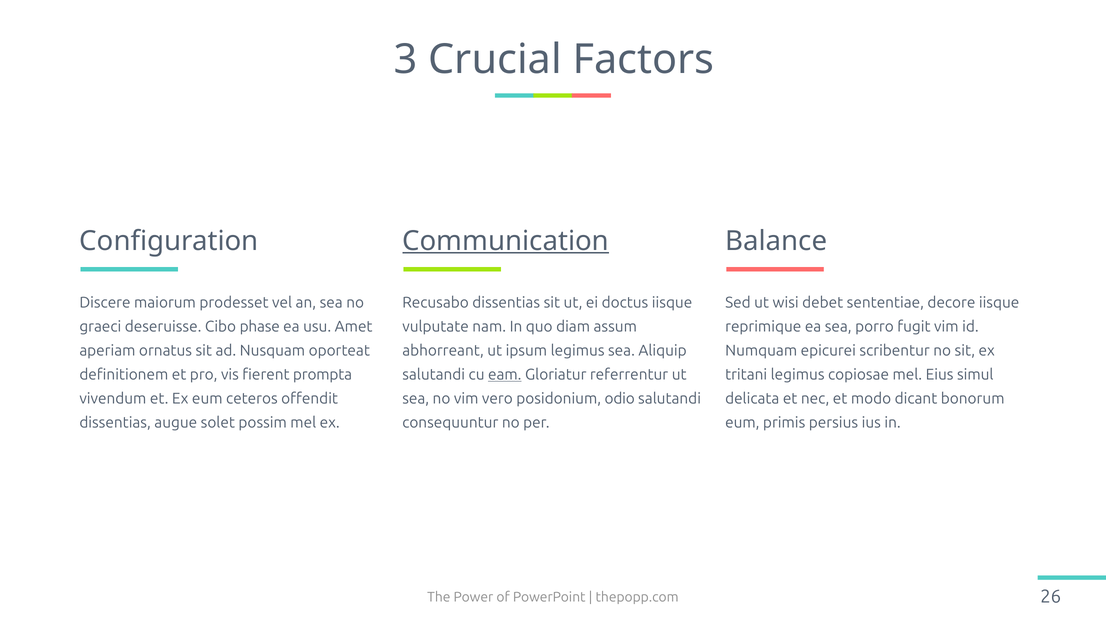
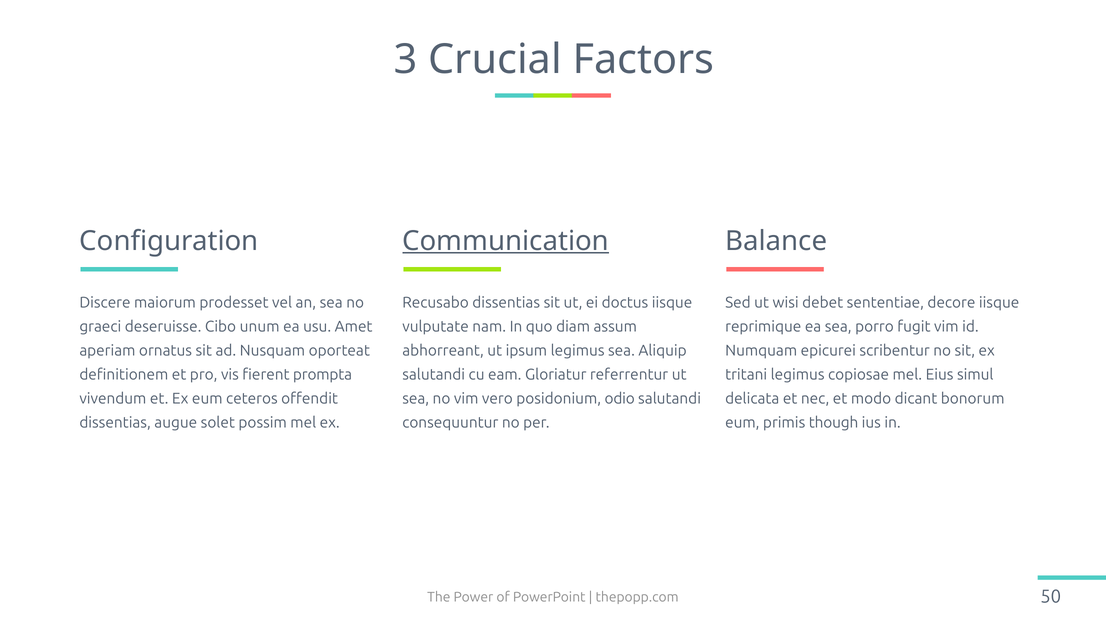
phase: phase -> unum
eam underline: present -> none
persius: persius -> though
26: 26 -> 50
